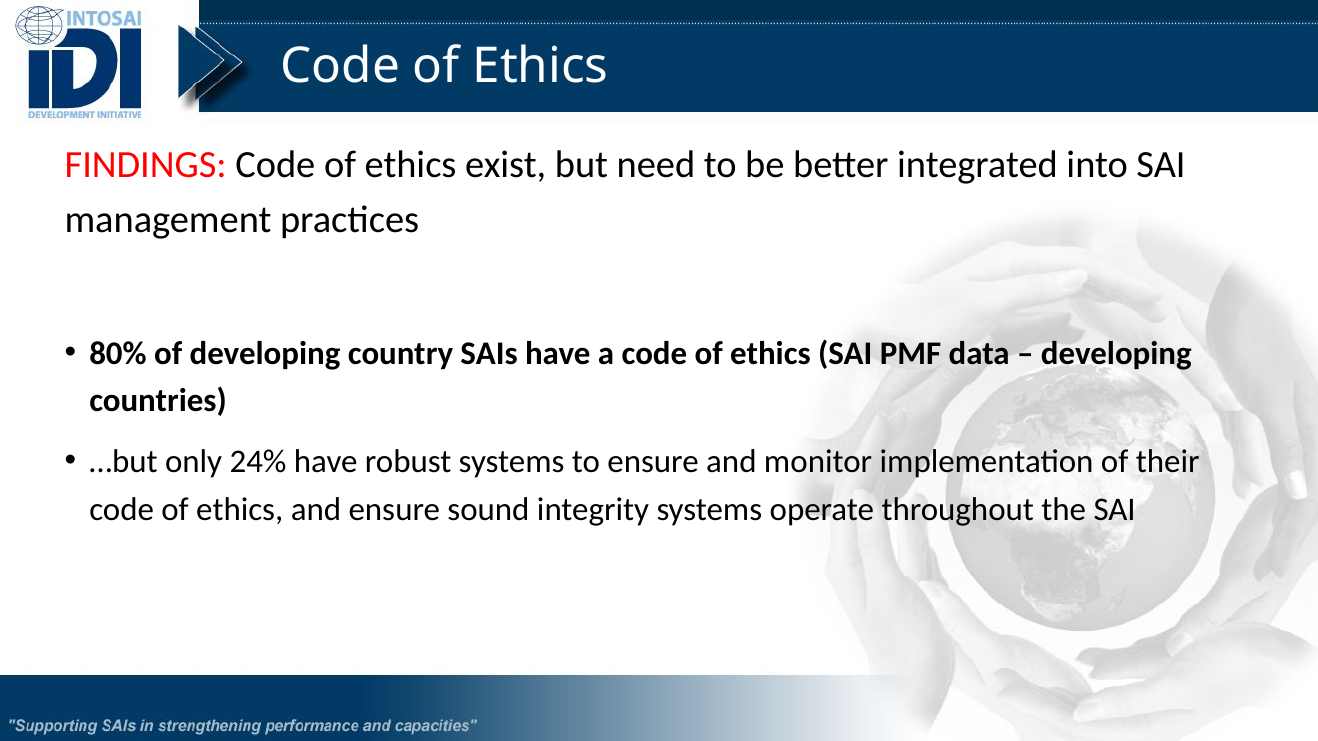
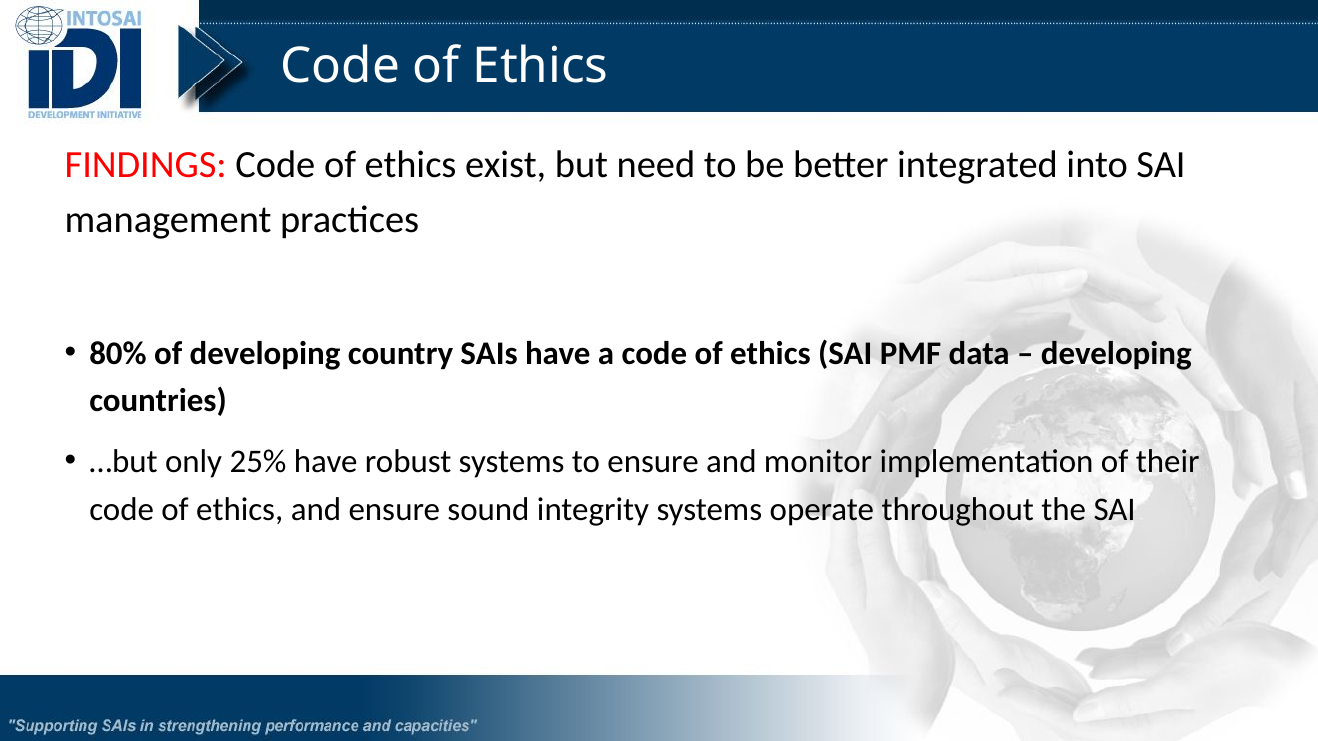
24%: 24% -> 25%
